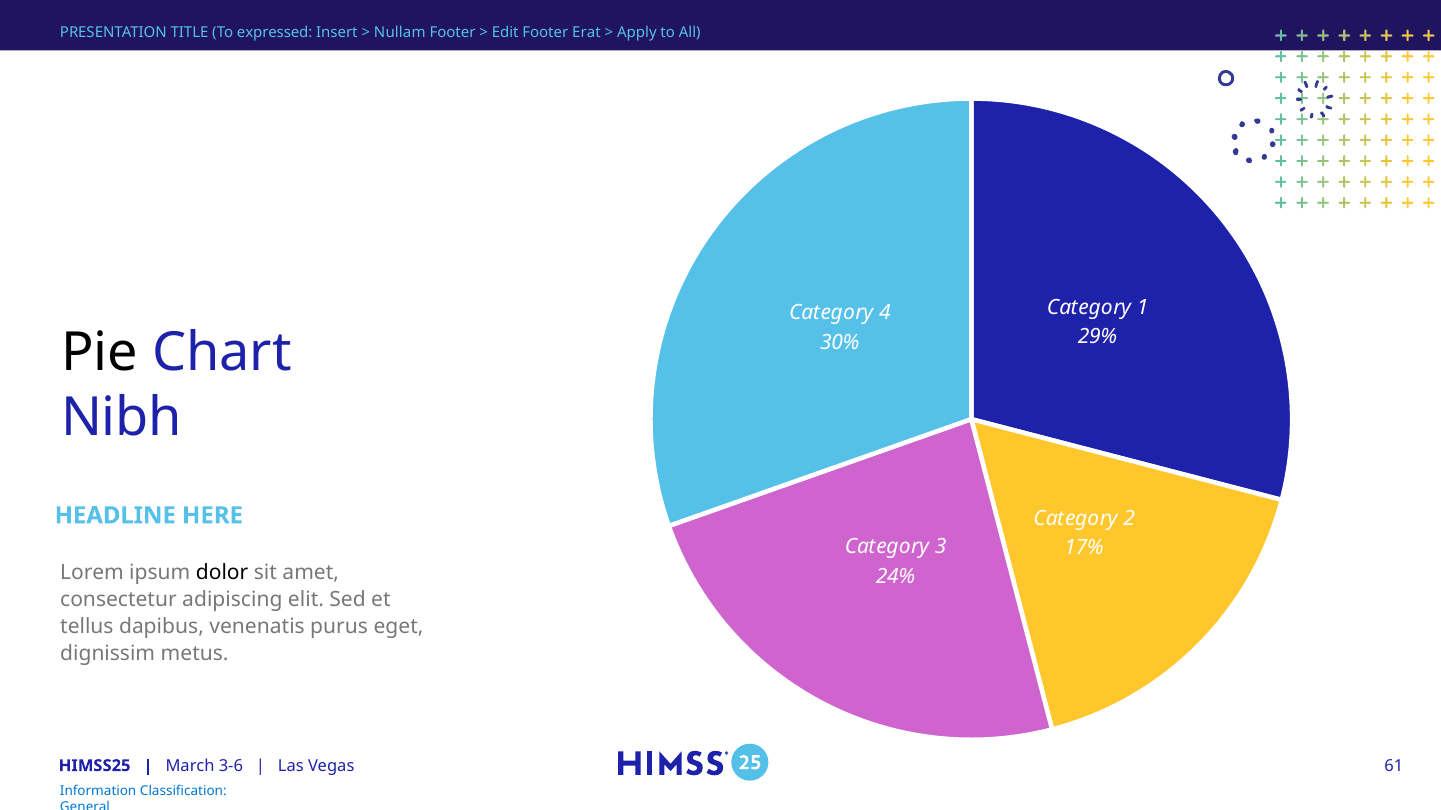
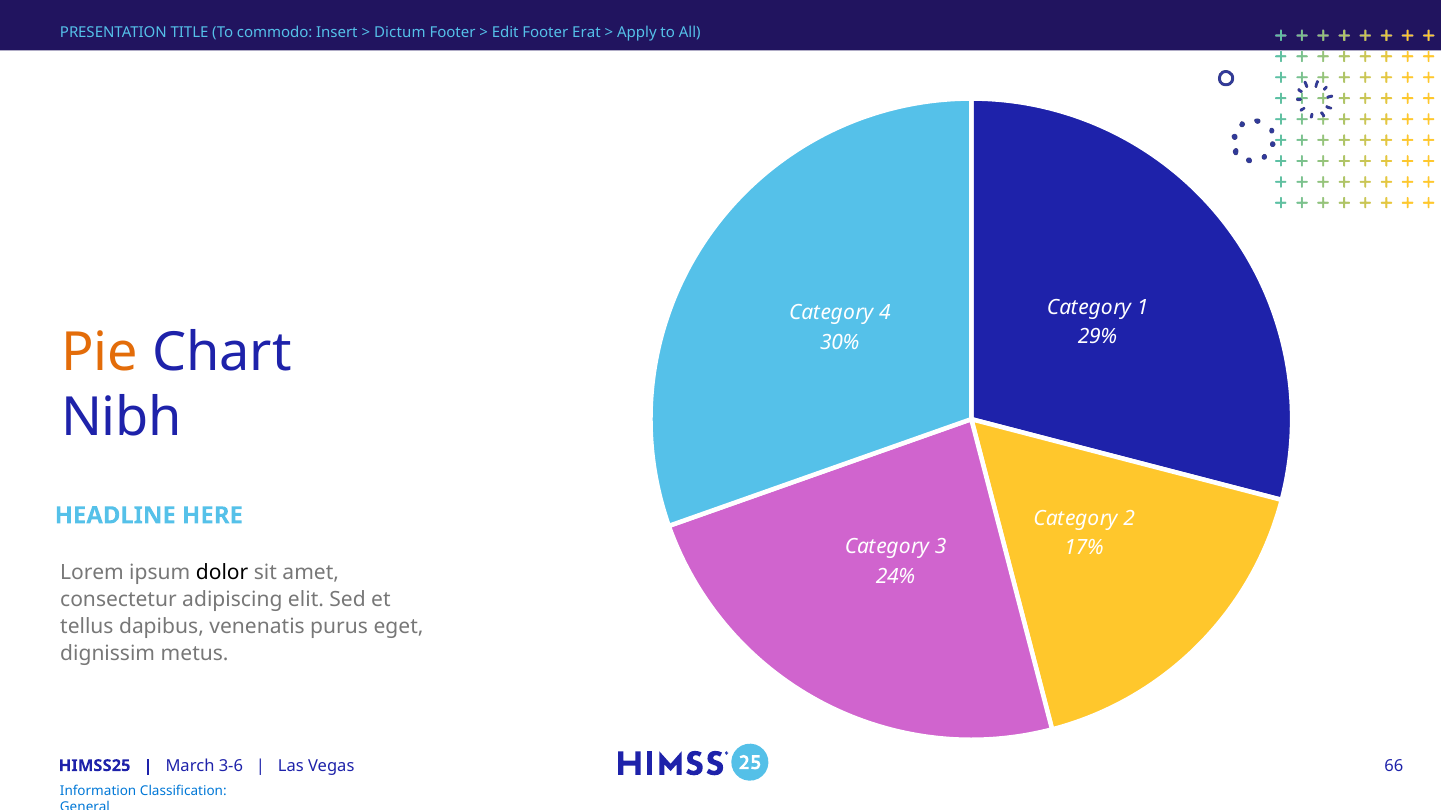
expressed: expressed -> commodo
Nullam: Nullam -> Dictum
Pie colour: black -> orange
61: 61 -> 66
